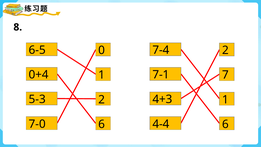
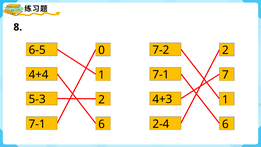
7-4: 7-4 -> 7-2
0+4: 0+4 -> 4+4
7-0 at (37, 124): 7-0 -> 7-1
4-4: 4-4 -> 2-4
